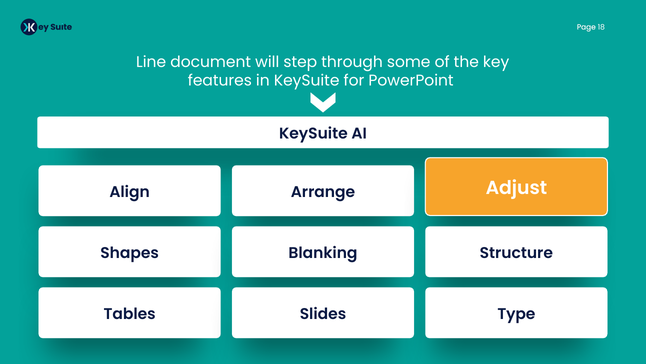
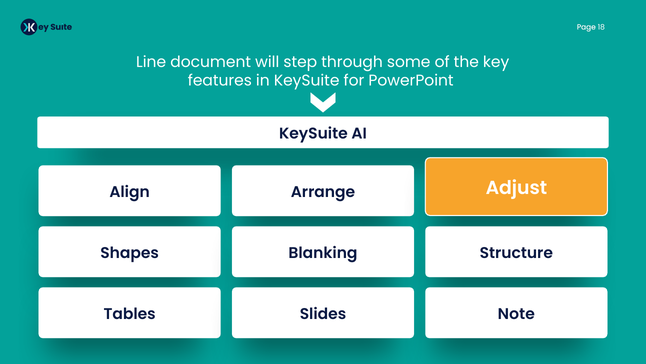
Type: Type -> Note
